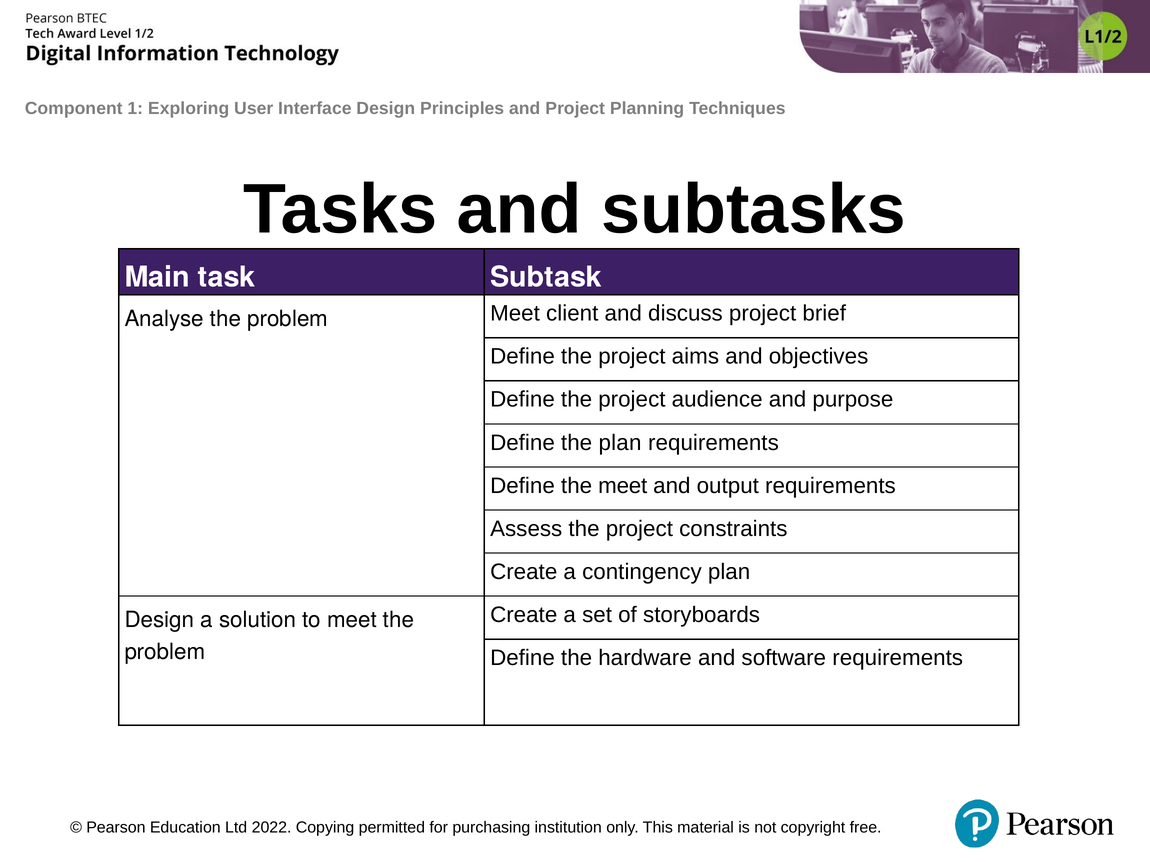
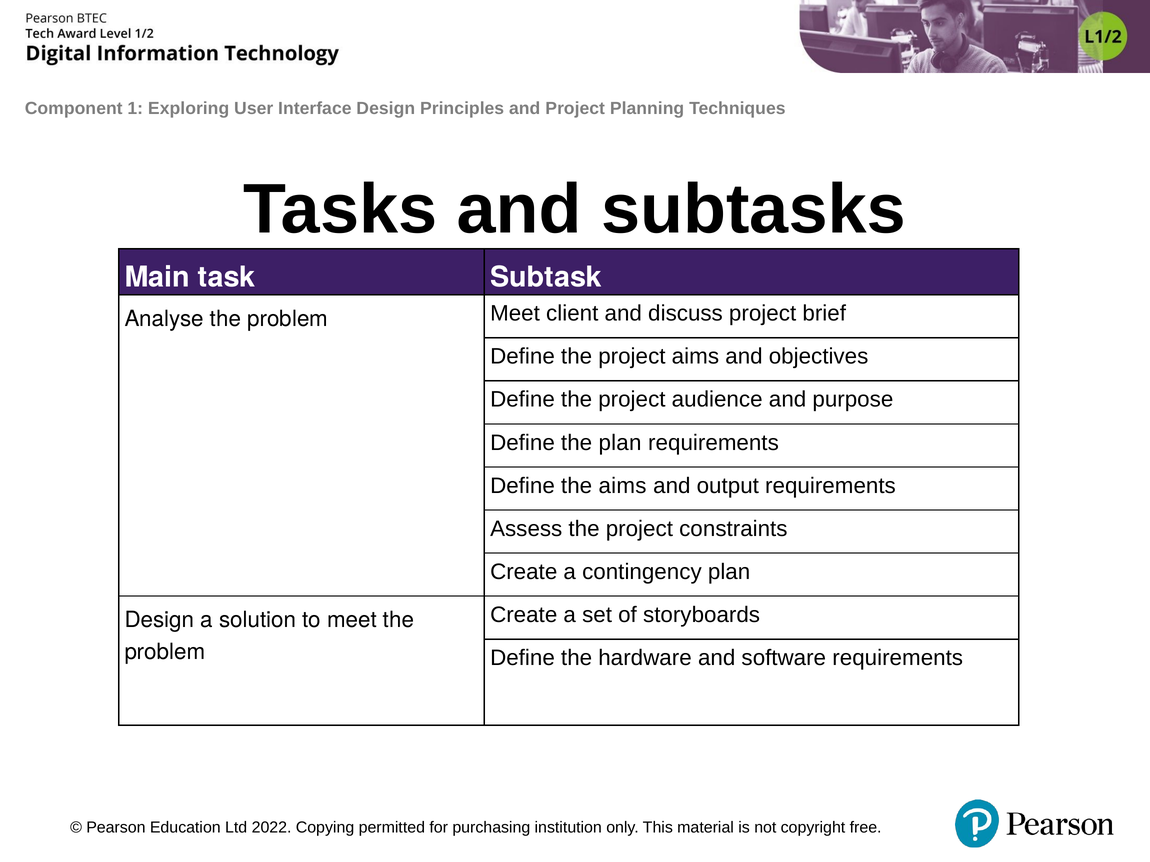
the meet: meet -> aims
